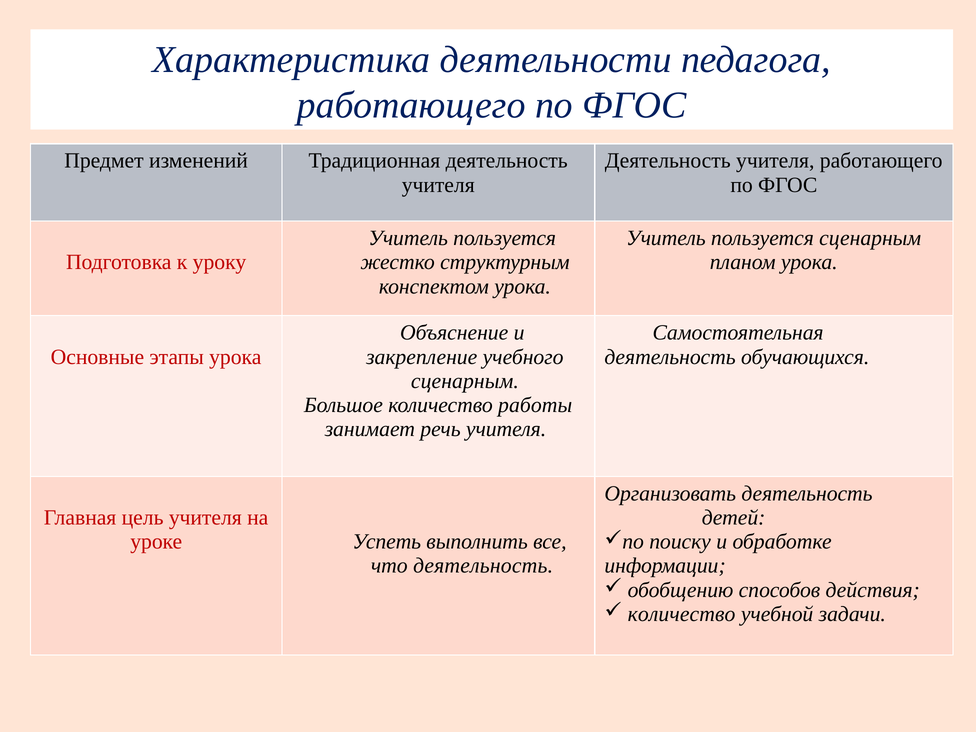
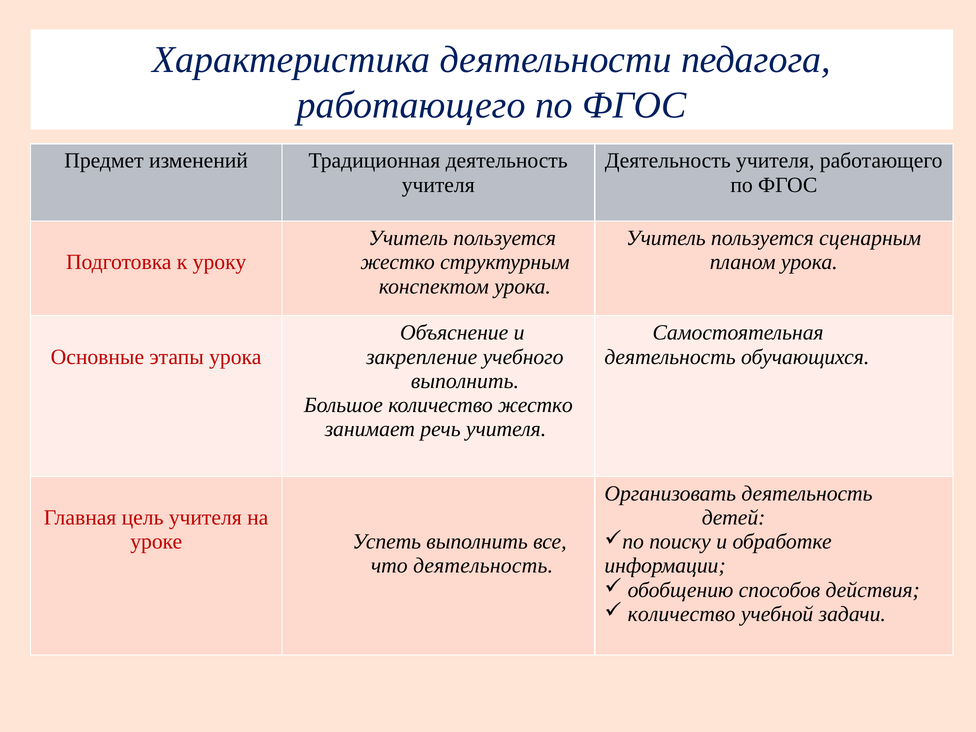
сценарным at (465, 381): сценарным -> выполнить
количество работы: работы -> жестко
